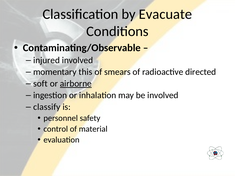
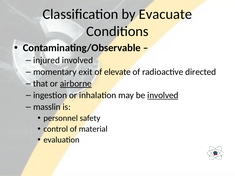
this: this -> exit
smears: smears -> elevate
soft: soft -> that
involved at (163, 95) underline: none -> present
classify: classify -> masslin
